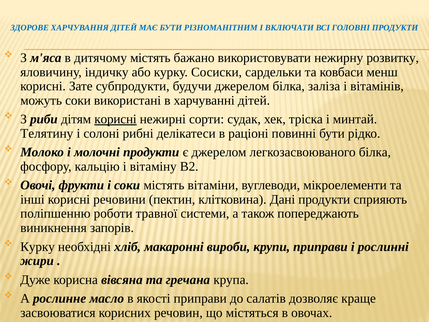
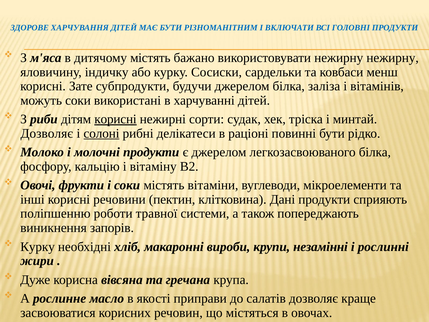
нежирну розвитку: розвитку -> нежирну
Телятину at (47, 133): Телятину -> Дозволяє
солоні underline: none -> present
крупи приправи: приправи -> незамінні
